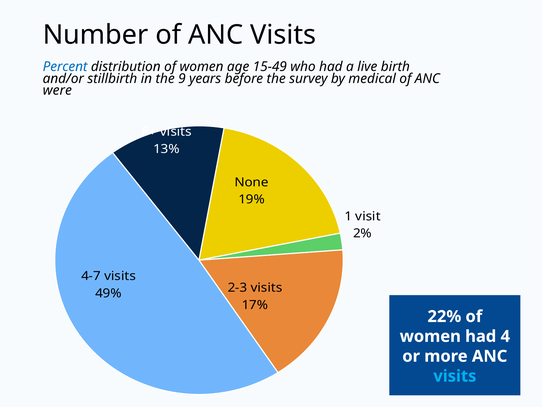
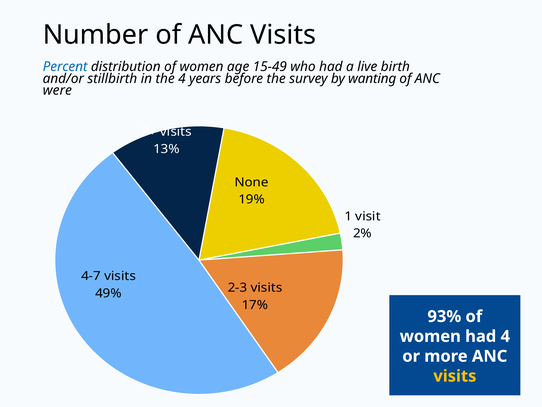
the 9: 9 -> 4
medical: medical -> wanting
22%: 22% -> 93%
visits at (455, 376) colour: light blue -> yellow
